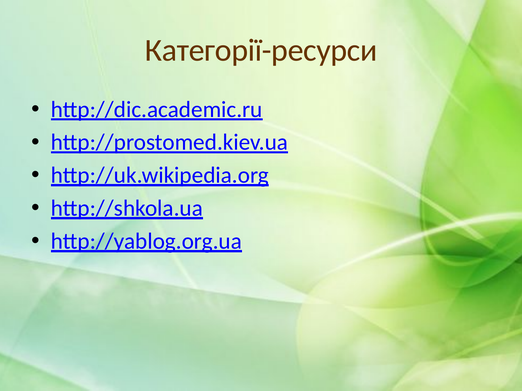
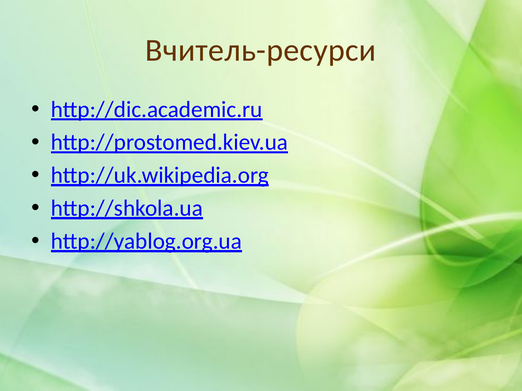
Категорії-ресурси: Категорії-ресурси -> Вчитель-ресурси
